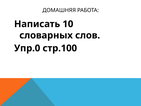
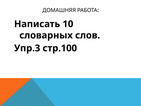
Упр.0: Упр.0 -> Упр.3
